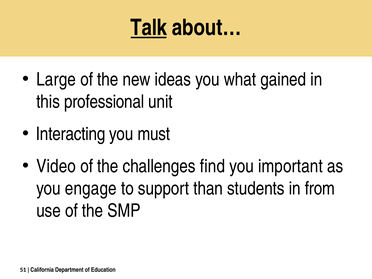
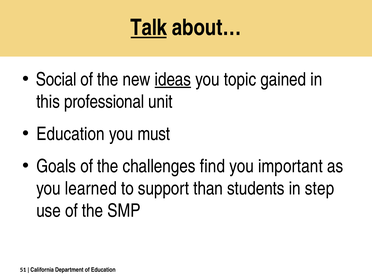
Large: Large -> Social
ideas underline: none -> present
what: what -> topic
Interacting at (71, 134): Interacting -> Education
Video: Video -> Goals
engage: engage -> learned
from: from -> step
